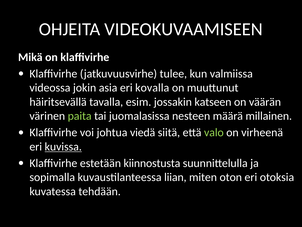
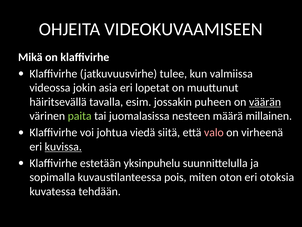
kovalla: kovalla -> lopetat
katseen: katseen -> puheen
väärän underline: none -> present
valo colour: light green -> pink
kiinnostusta: kiinnostusta -> yksinpuhelu
liian: liian -> pois
